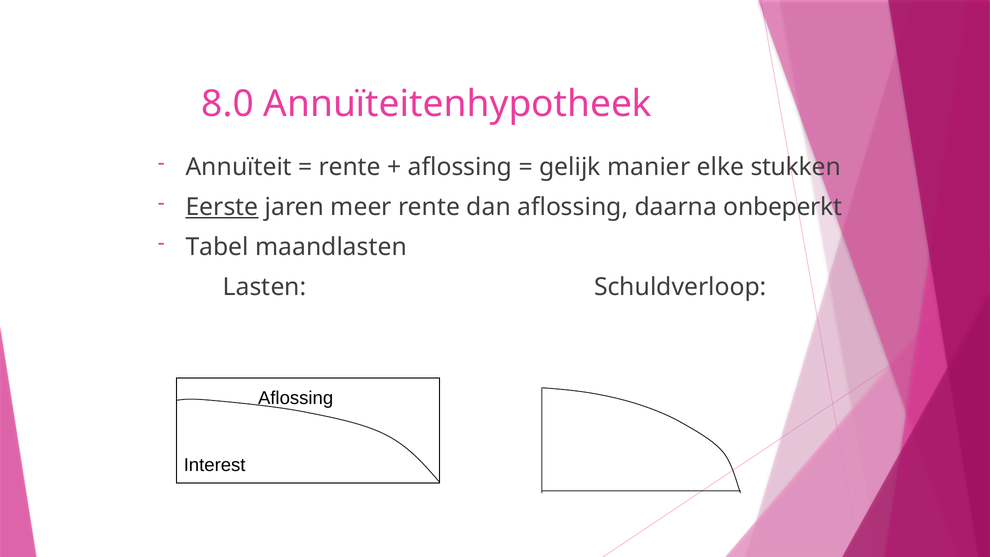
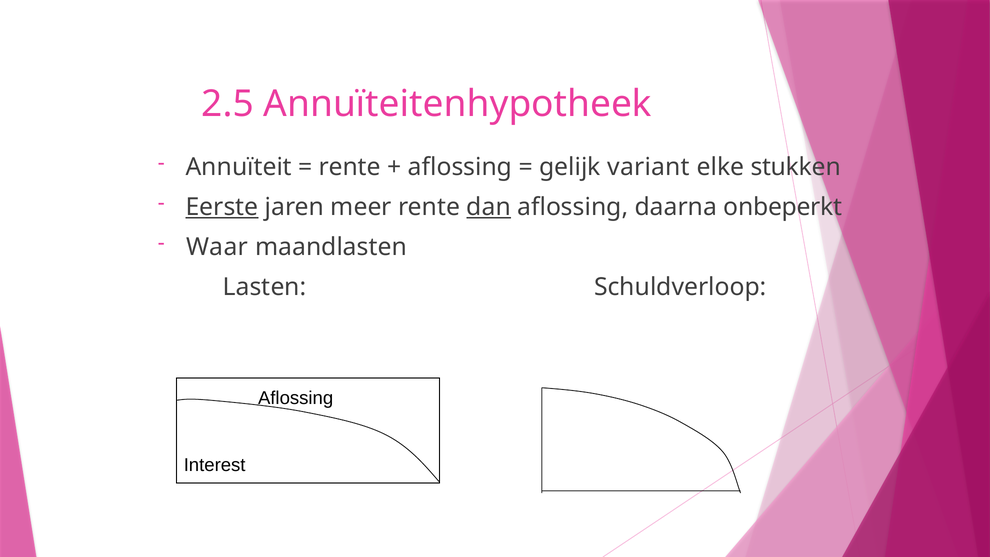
8.0: 8.0 -> 2.5
manier: manier -> variant
dan underline: none -> present
Tabel: Tabel -> Waar
